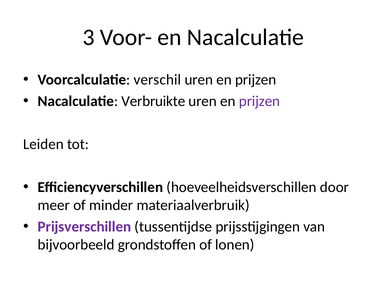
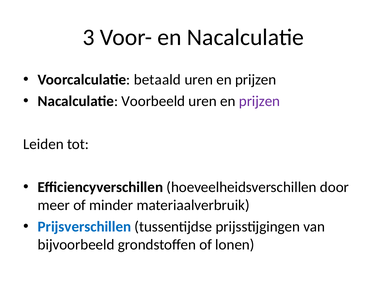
verschil: verschil -> betaald
Verbruikte: Verbruikte -> Voorbeeld
Prijsverschillen colour: purple -> blue
